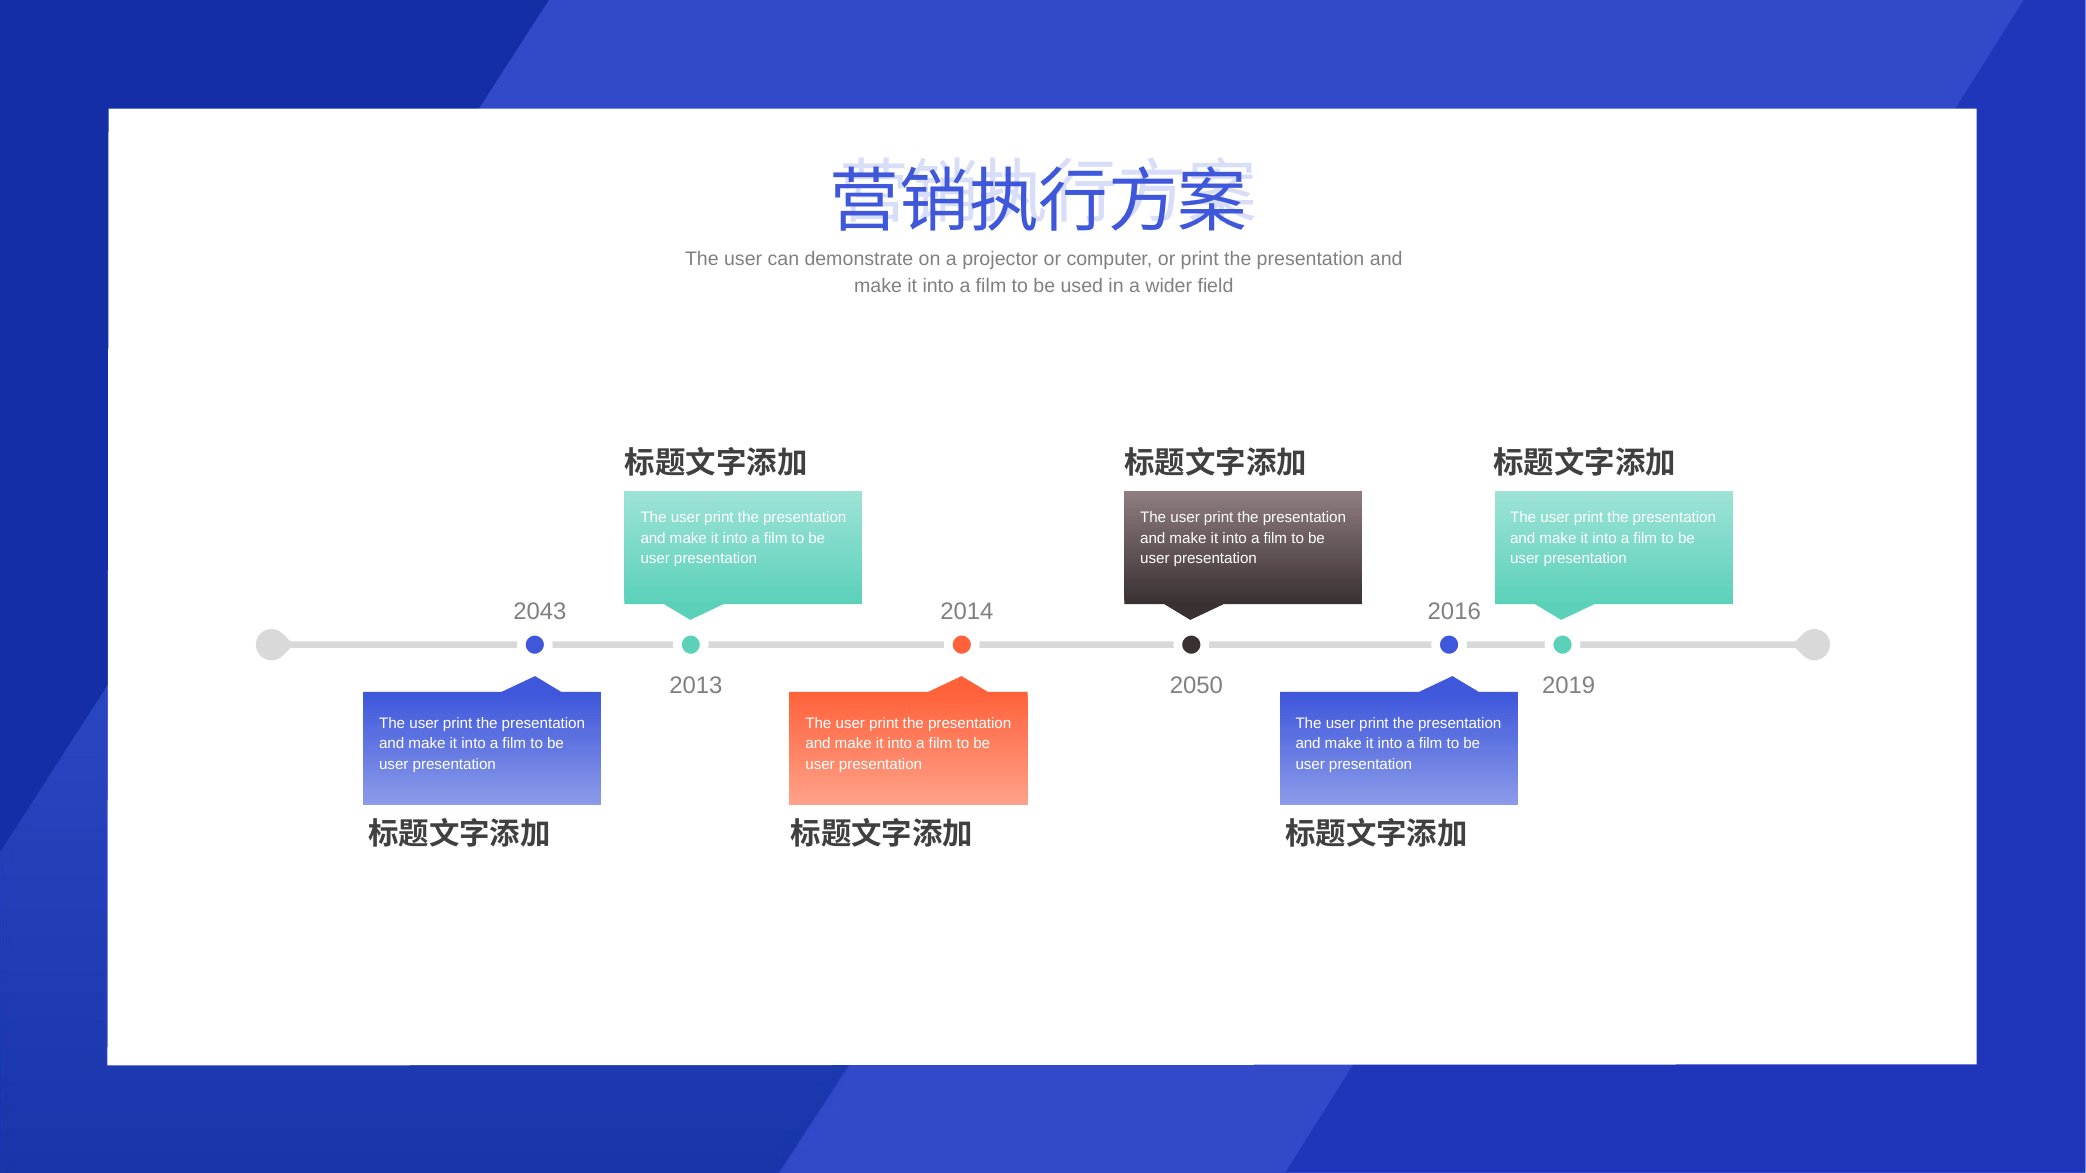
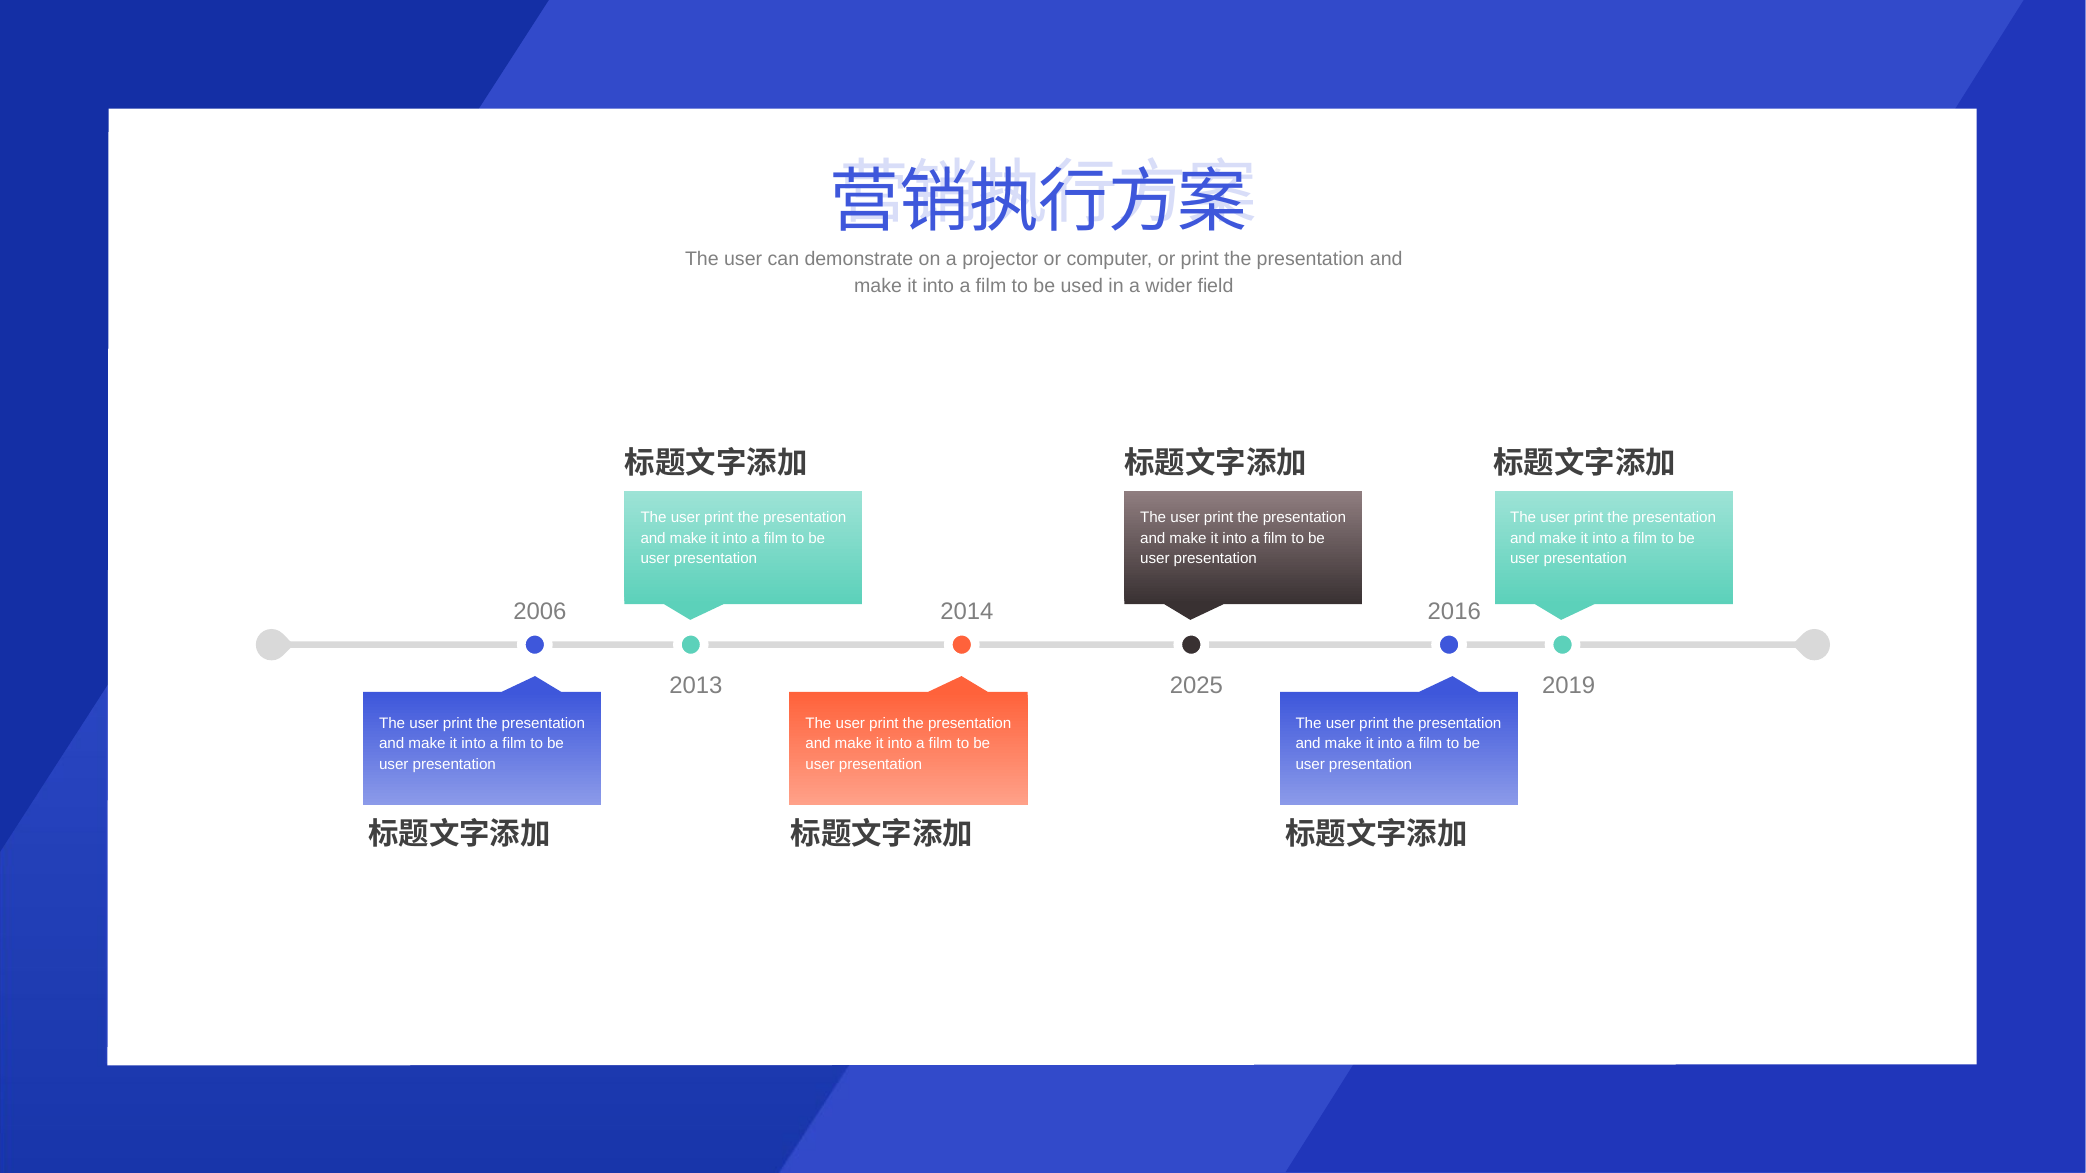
2043: 2043 -> 2006
2050: 2050 -> 2025
